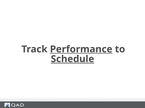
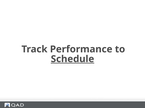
Performance underline: present -> none
